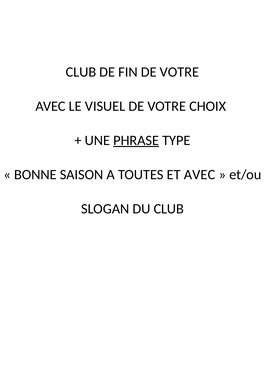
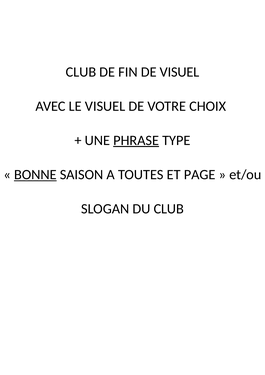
FIN DE VOTRE: VOTRE -> VISUEL
BONNE underline: none -> present
ET AVEC: AVEC -> PAGE
